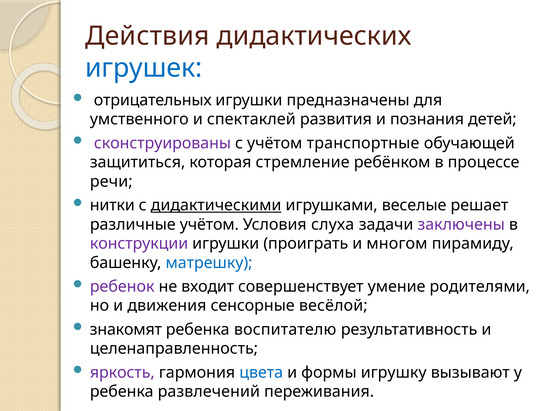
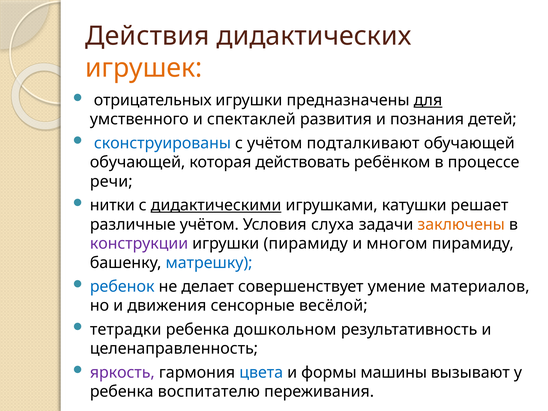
игрушек colour: blue -> orange
для underline: none -> present
сконструированы colour: purple -> blue
транспортные: транспортные -> подталкивают
защититься at (138, 162): защититься -> обучающей
стремление: стремление -> действовать
веселые: веселые -> катушки
заключены colour: purple -> orange
игрушки проиграть: проиграть -> пирамиду
ребенок colour: purple -> blue
входит: входит -> делает
родителями: родителями -> материалов
знакомят: знакомят -> тетрадки
воспитателю: воспитателю -> дошкольном
игрушку: игрушку -> машины
развлечений: развлечений -> воспитателю
